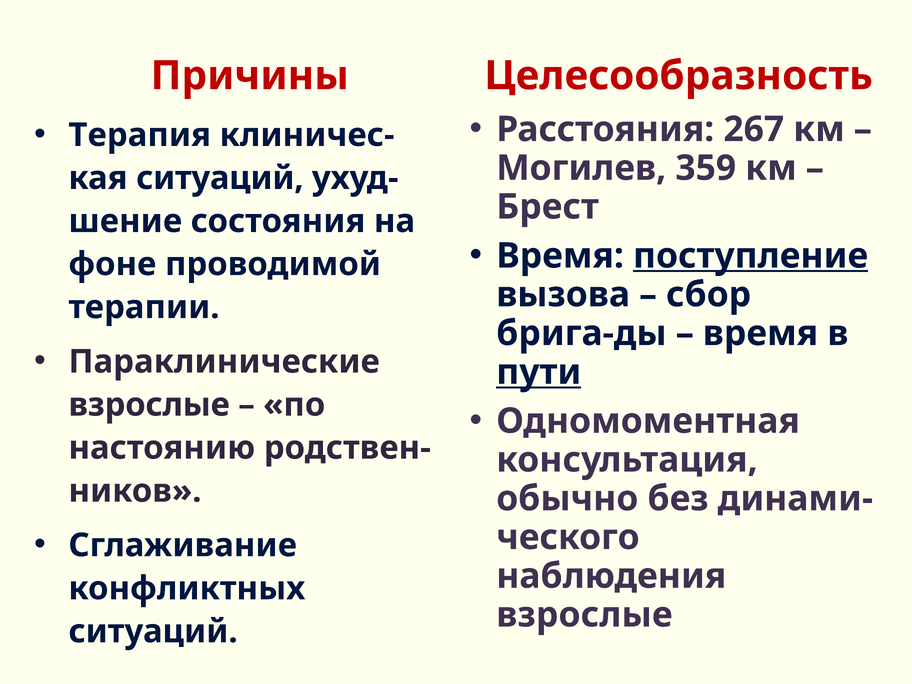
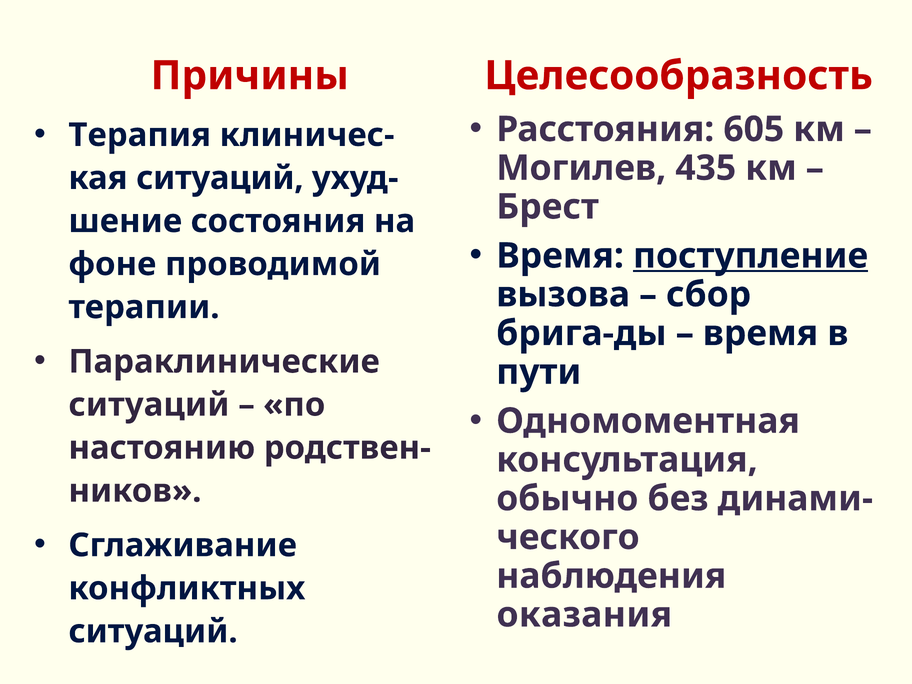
267: 267 -> 605
359: 359 -> 435
пути underline: present -> none
взрослые at (149, 405): взрослые -> ситуаций
взрослые at (584, 615): взрослые -> оказания
